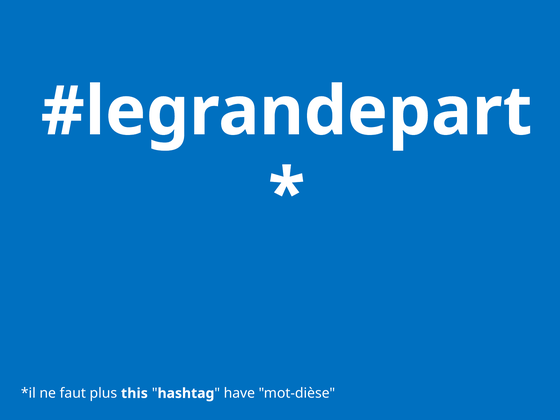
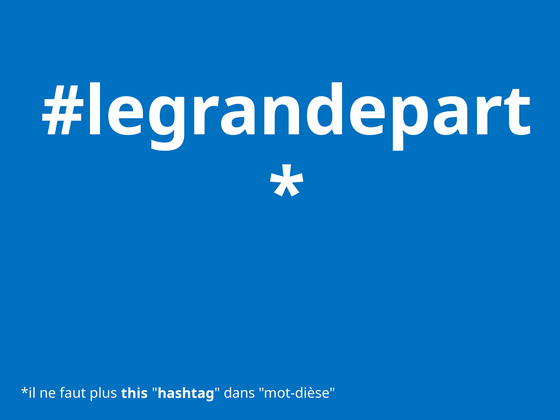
have: have -> dans
